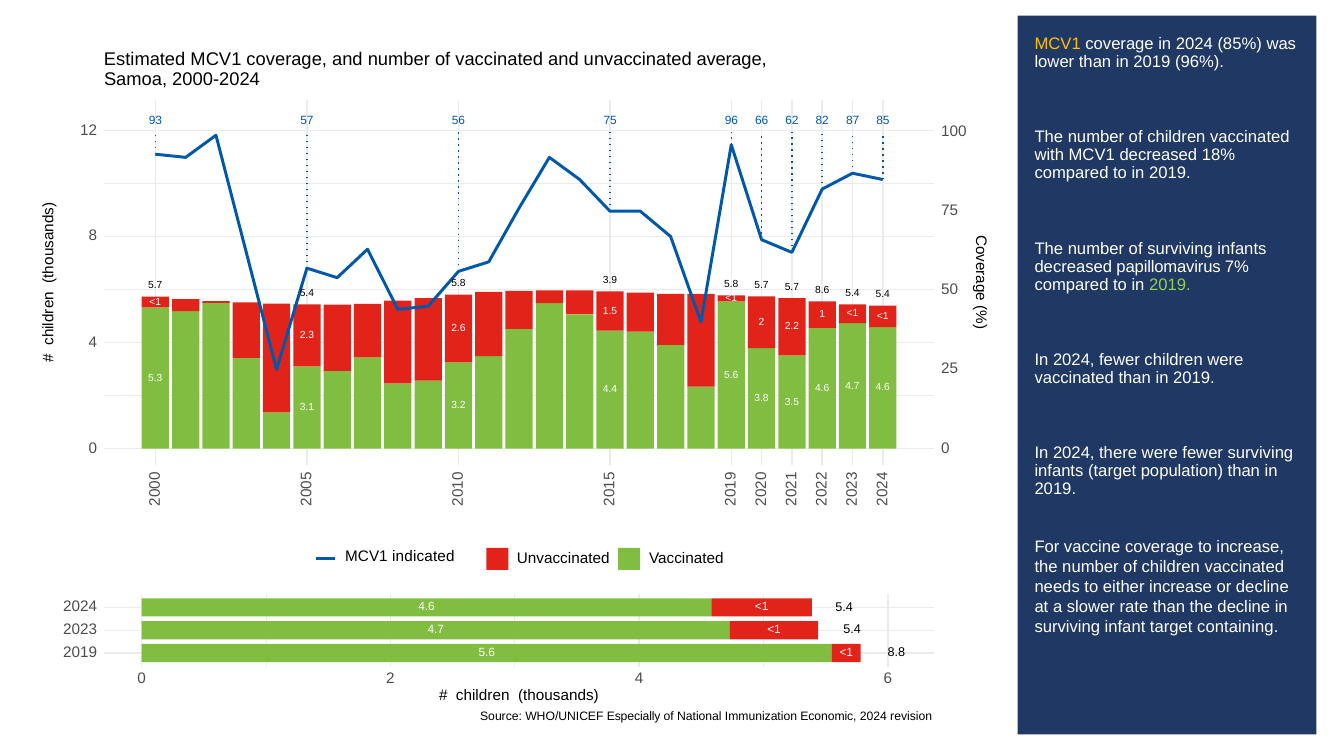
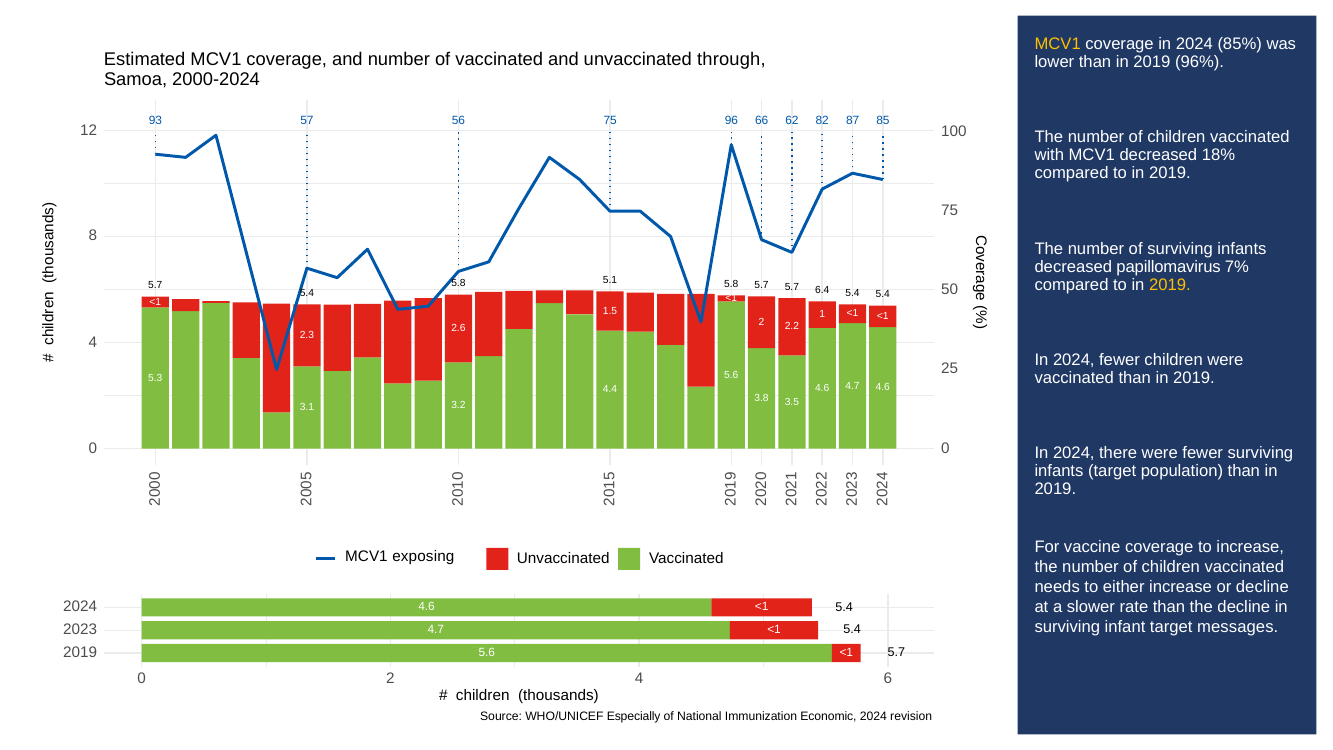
average: average -> through
2019 at (1170, 284) colour: light green -> yellow
3.9: 3.9 -> 5.1
8.6: 8.6 -> 6.4
indicated: indicated -> exposing
containing: containing -> messages
8.8 at (896, 653): 8.8 -> 5.7
